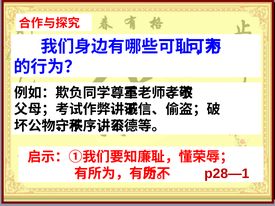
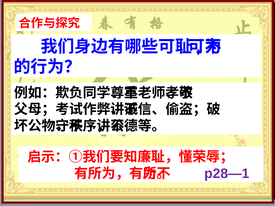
p28—1 colour: red -> purple
